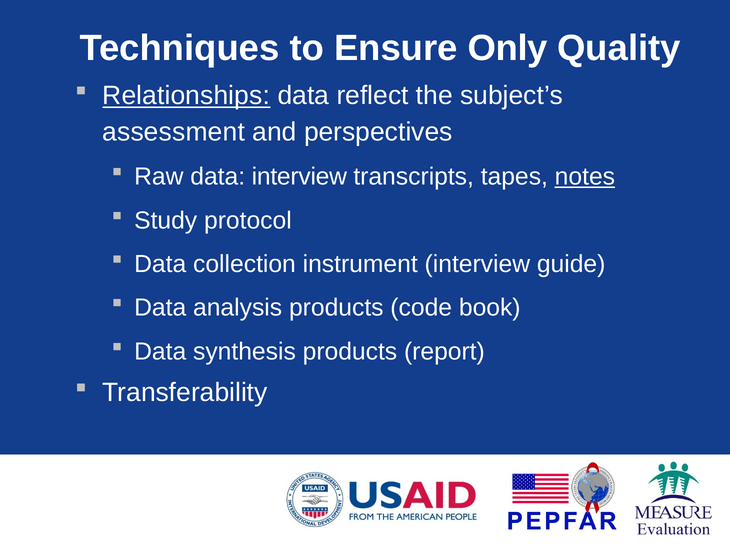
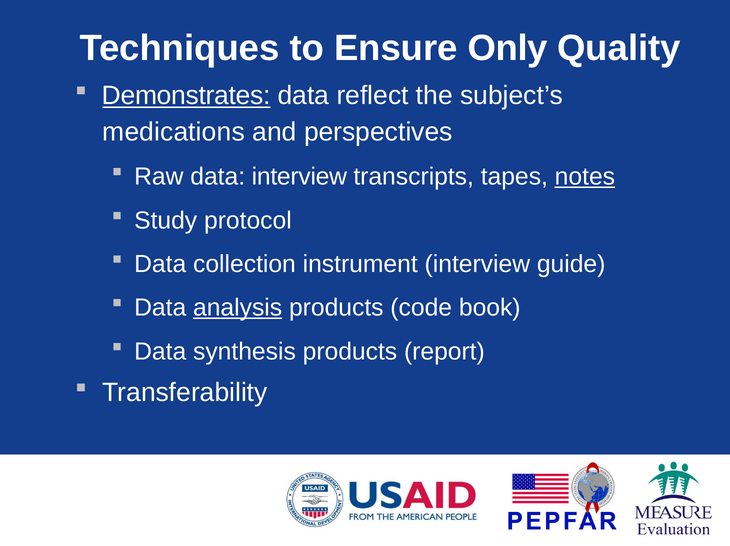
Relationships: Relationships -> Demonstrates
assessment: assessment -> medications
analysis underline: none -> present
